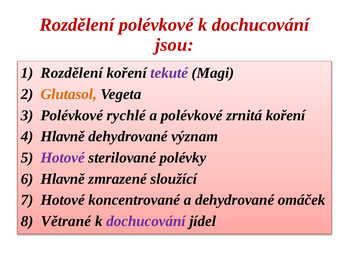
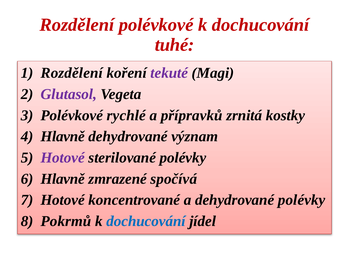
jsou: jsou -> tuhé
Glutasol colour: orange -> purple
a polévkové: polévkové -> přípravků
zrnitá koření: koření -> kostky
sloužící: sloužící -> spočívá
dehydrované omáček: omáček -> polévky
Větrané: Větrané -> Pokrmů
dochucování at (146, 221) colour: purple -> blue
